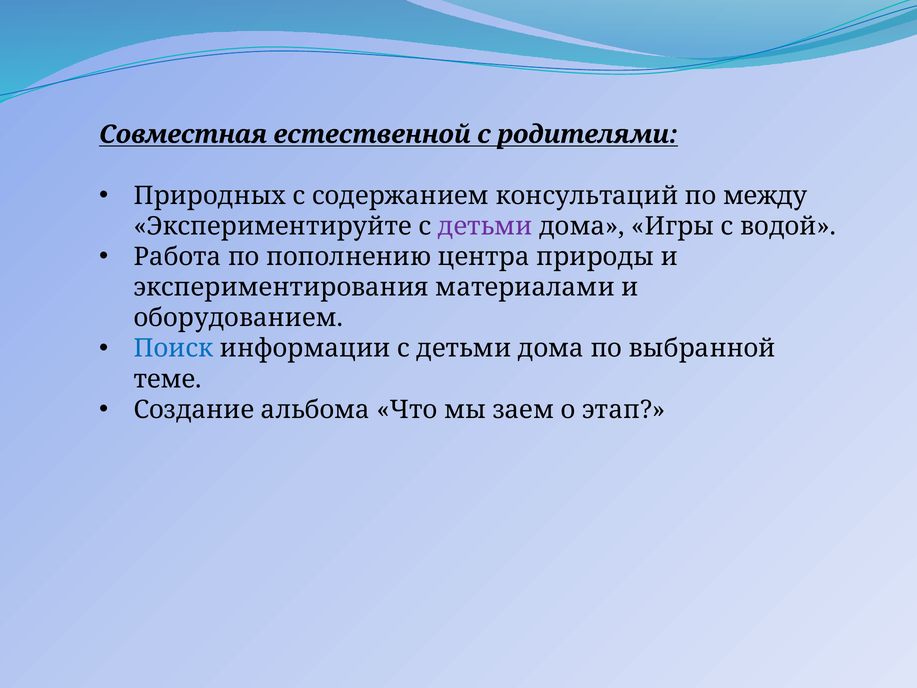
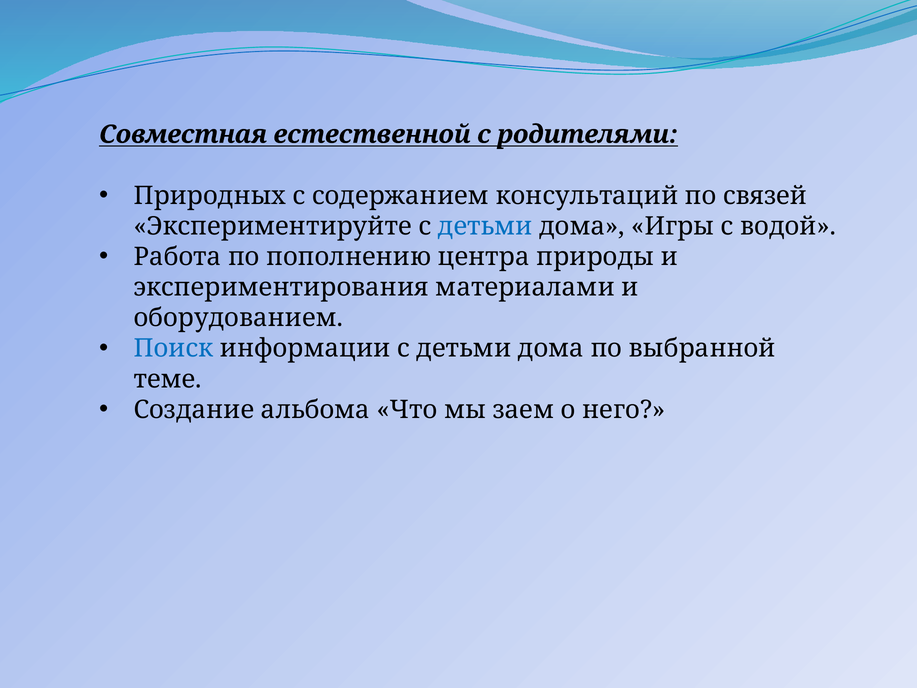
между: между -> связей
детьми at (485, 226) colour: purple -> blue
этап: этап -> него
